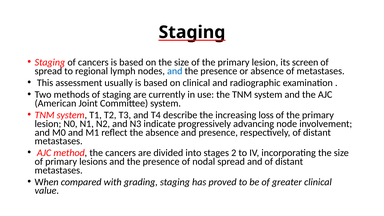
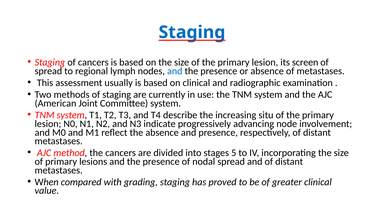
Staging at (192, 32) colour: black -> blue
loss: loss -> situ
2: 2 -> 5
